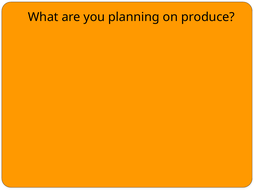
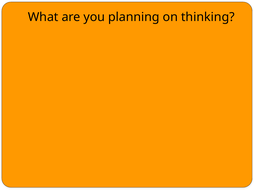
produce: produce -> thinking
